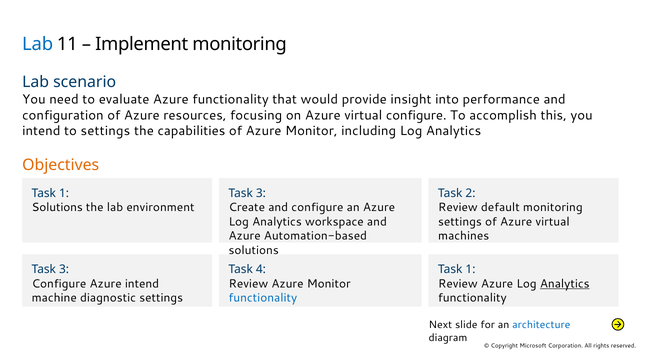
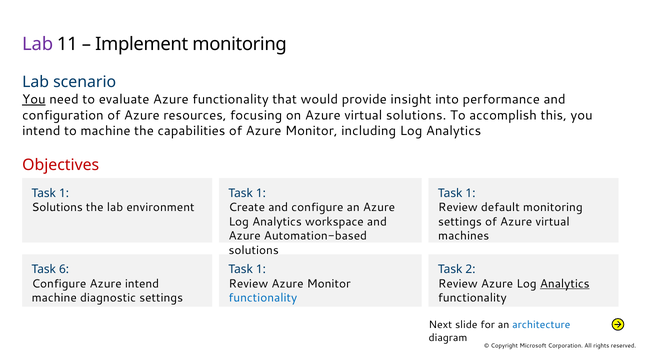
Lab at (38, 44) colour: blue -> purple
You at (34, 100) underline: none -> present
virtual configure: configure -> solutions
to settings: settings -> machine
Objectives colour: orange -> red
3 at (261, 193): 3 -> 1
2 at (470, 193): 2 -> 1
3 at (64, 270): 3 -> 6
4 at (261, 270): 4 -> 1
1 at (470, 270): 1 -> 2
